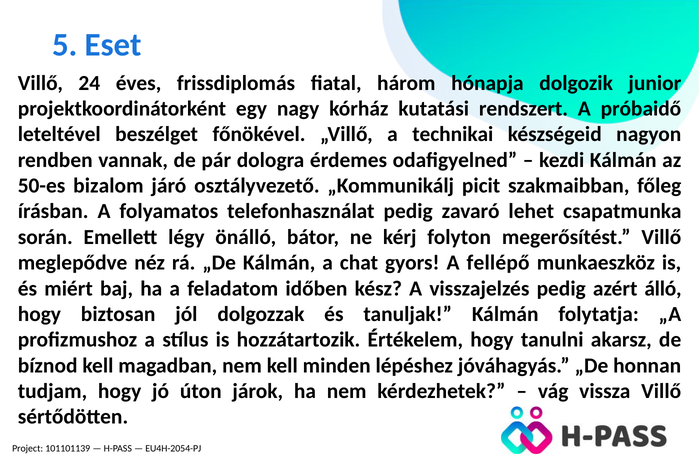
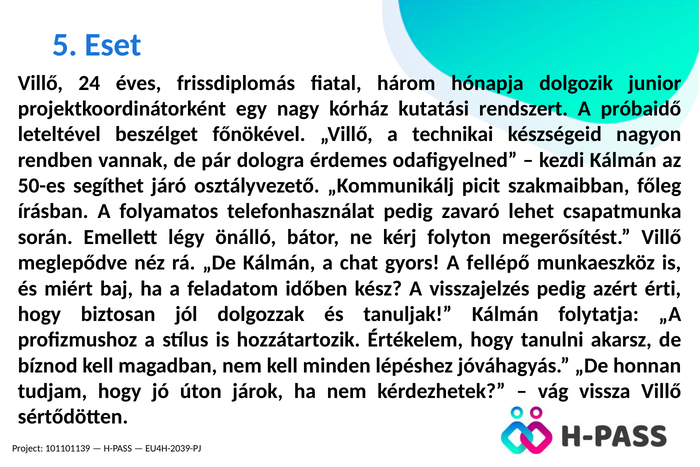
bizalom: bizalom -> segíthet
álló: álló -> érti
EU4H-2054-PJ: EU4H-2054-PJ -> EU4H-2039-PJ
